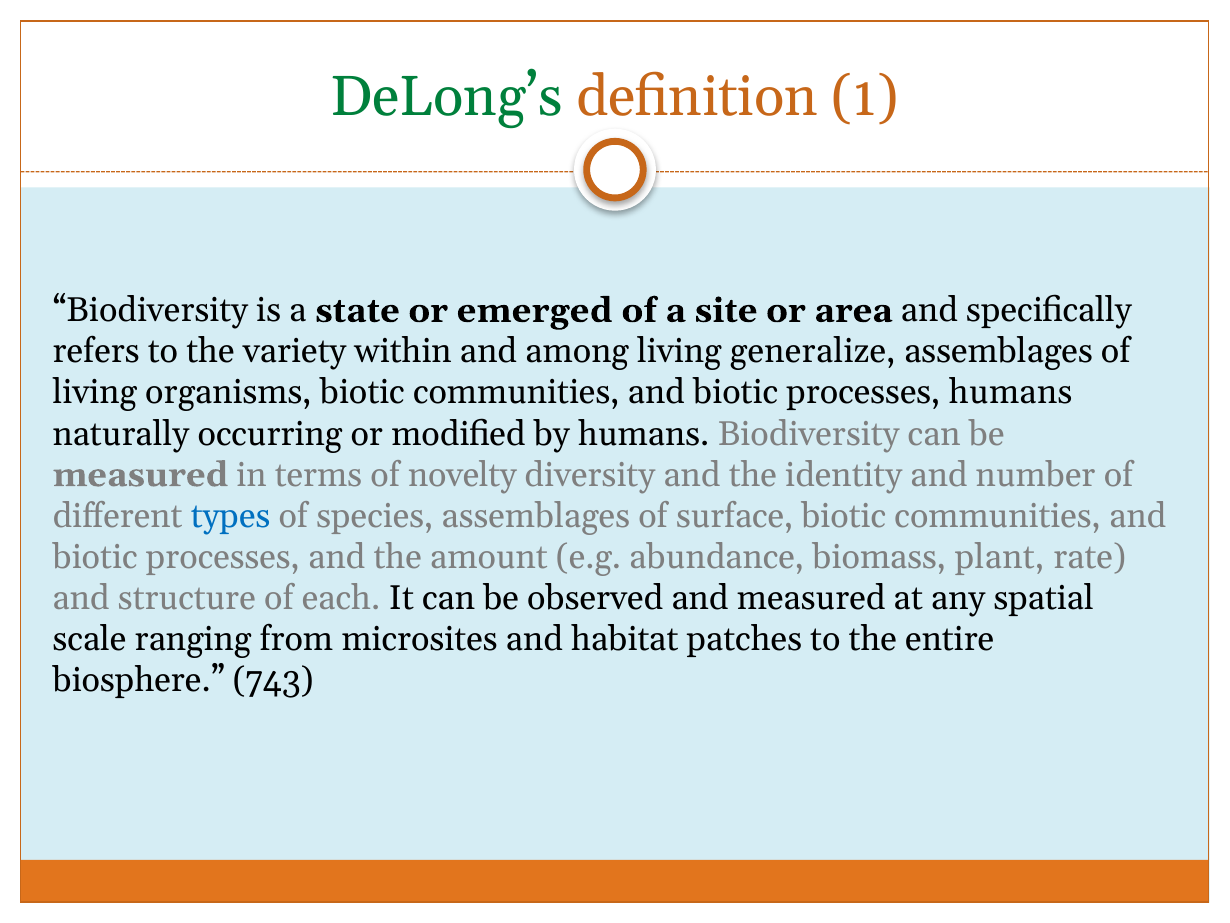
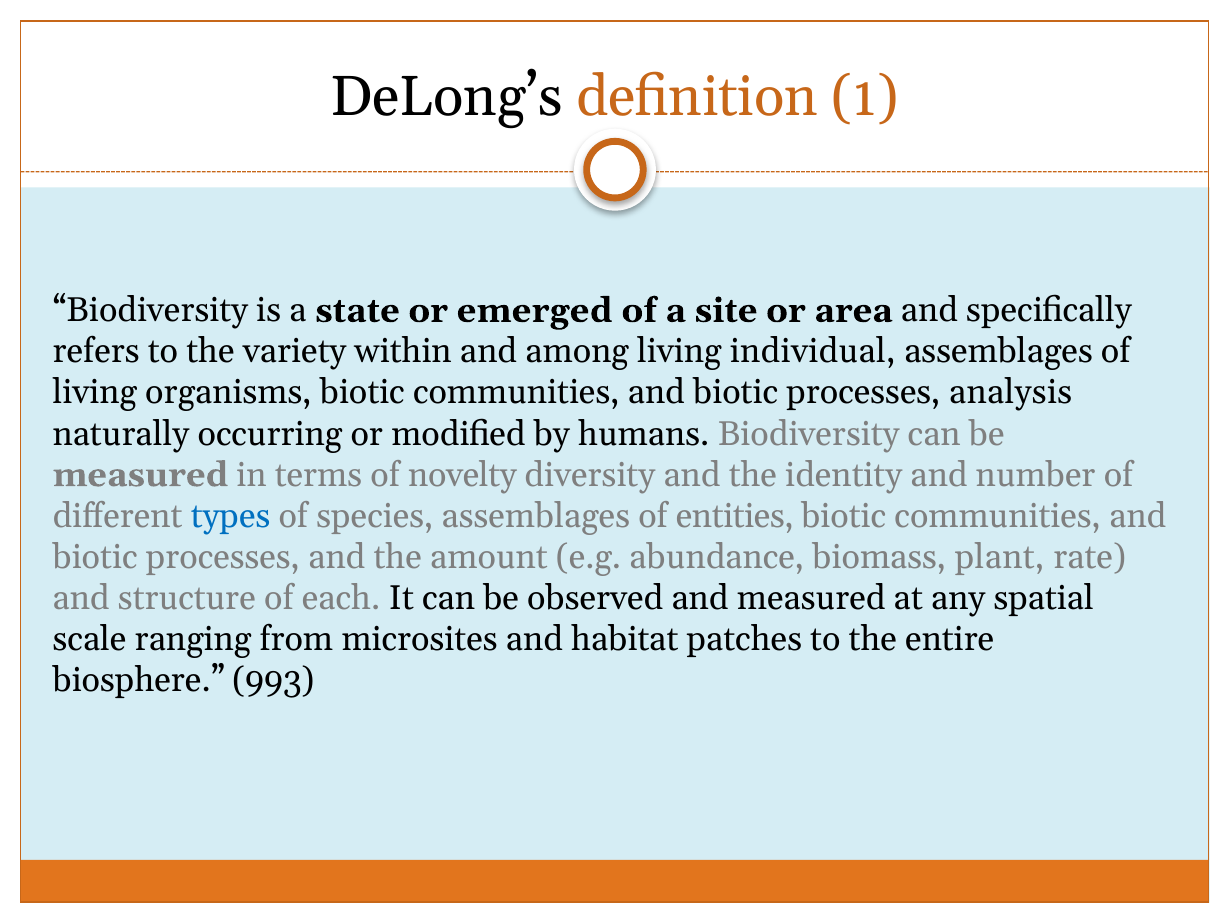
DeLong’s colour: green -> black
generalize: generalize -> individual
processes humans: humans -> analysis
surface: surface -> entities
743: 743 -> 993
